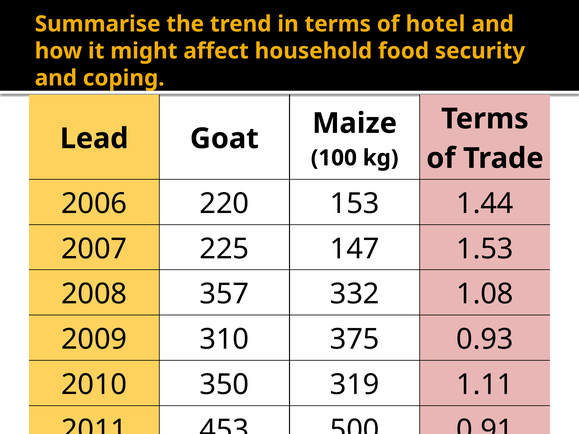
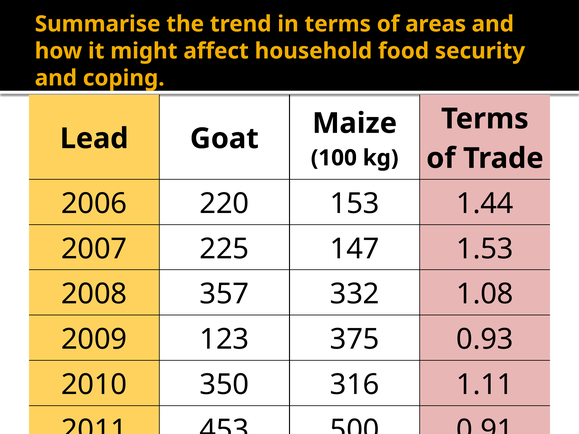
hotel: hotel -> areas
310: 310 -> 123
319: 319 -> 316
